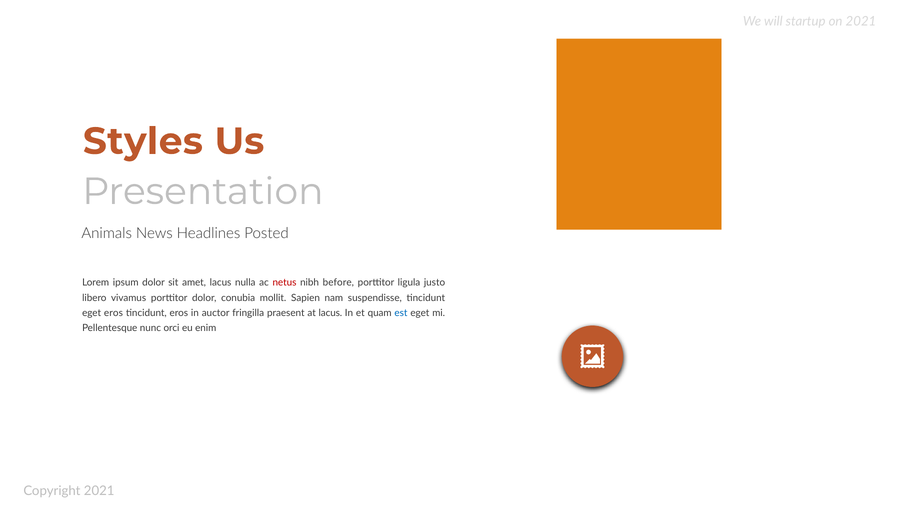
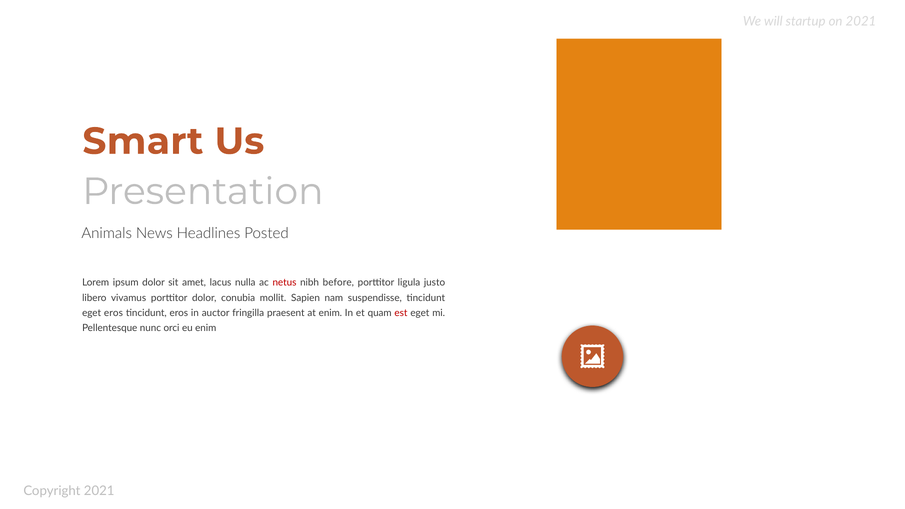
Styles: Styles -> Smart
at lacus: lacus -> enim
est colour: blue -> red
